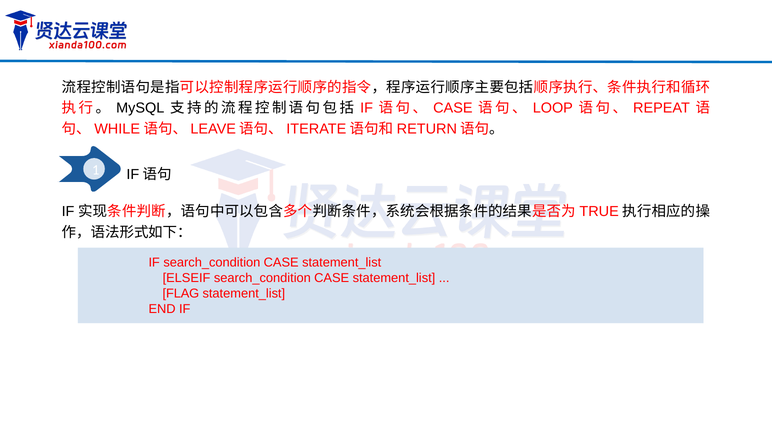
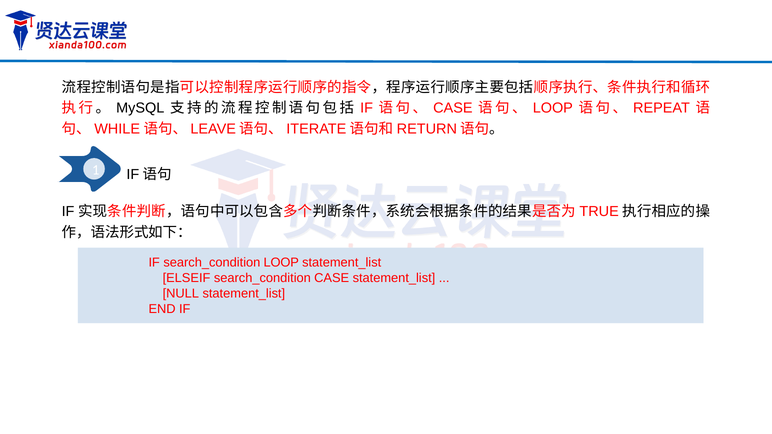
IF search_condition CASE: CASE -> LOOP
FLAG: FLAG -> NULL
